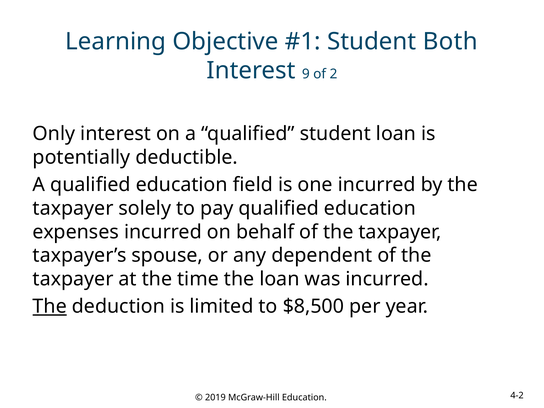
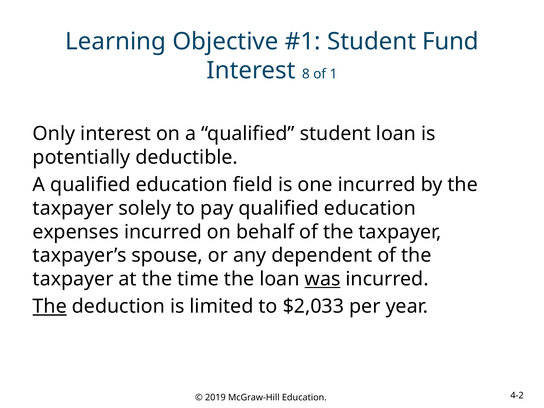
Both: Both -> Fund
9: 9 -> 8
2: 2 -> 1
was underline: none -> present
$8,500: $8,500 -> $2,033
